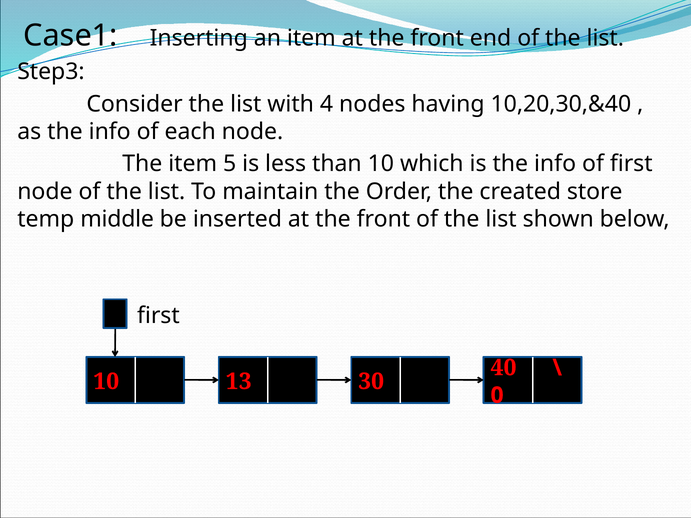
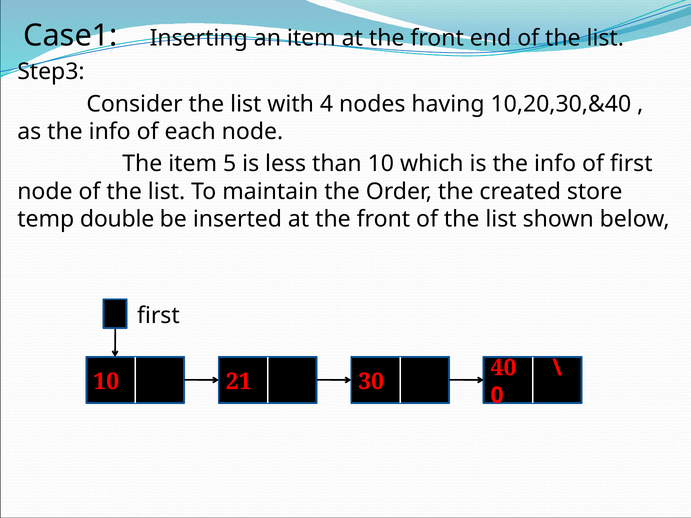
middle: middle -> double
13: 13 -> 21
